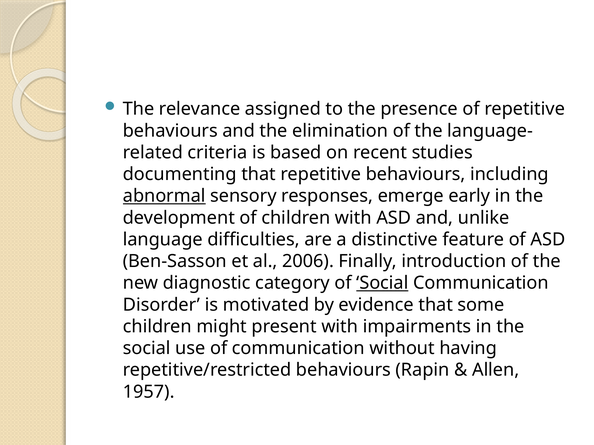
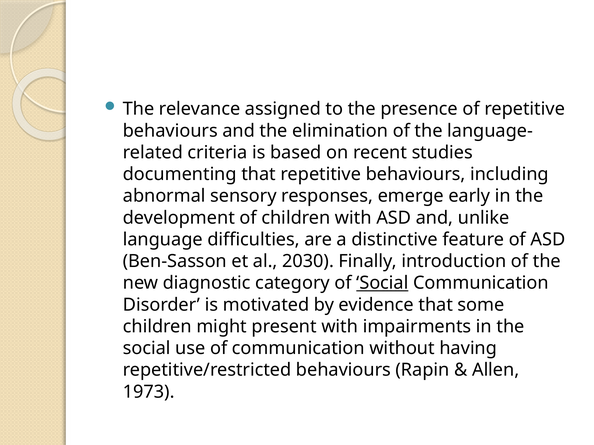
abnormal underline: present -> none
2006: 2006 -> 2030
1957: 1957 -> 1973
